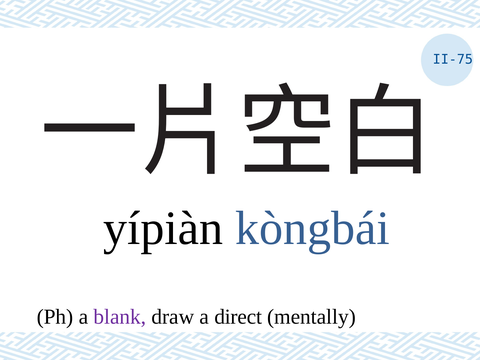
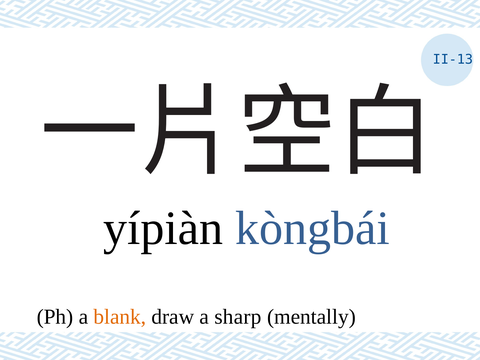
II-75: II-75 -> II-13
blank colour: purple -> orange
direct: direct -> sharp
